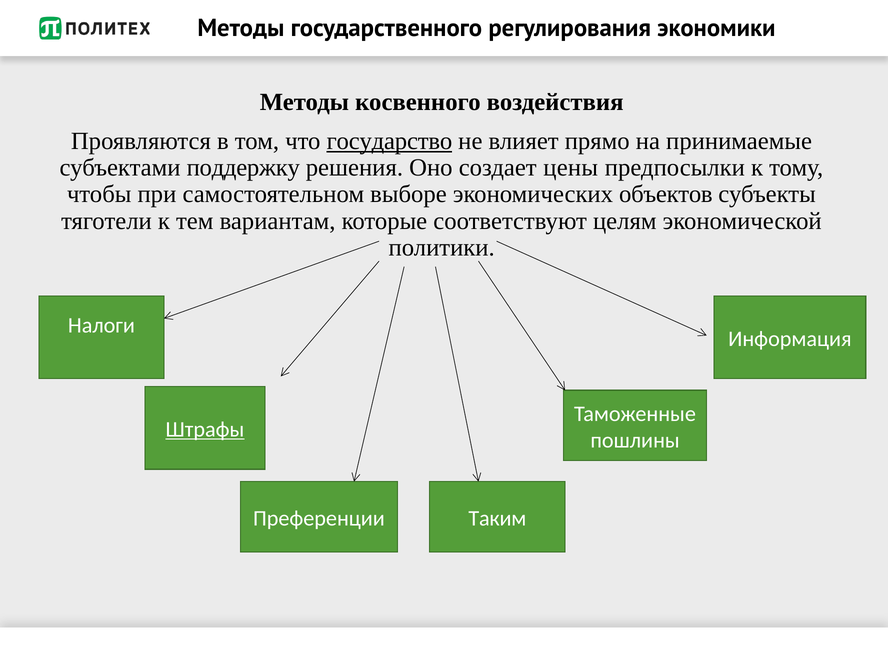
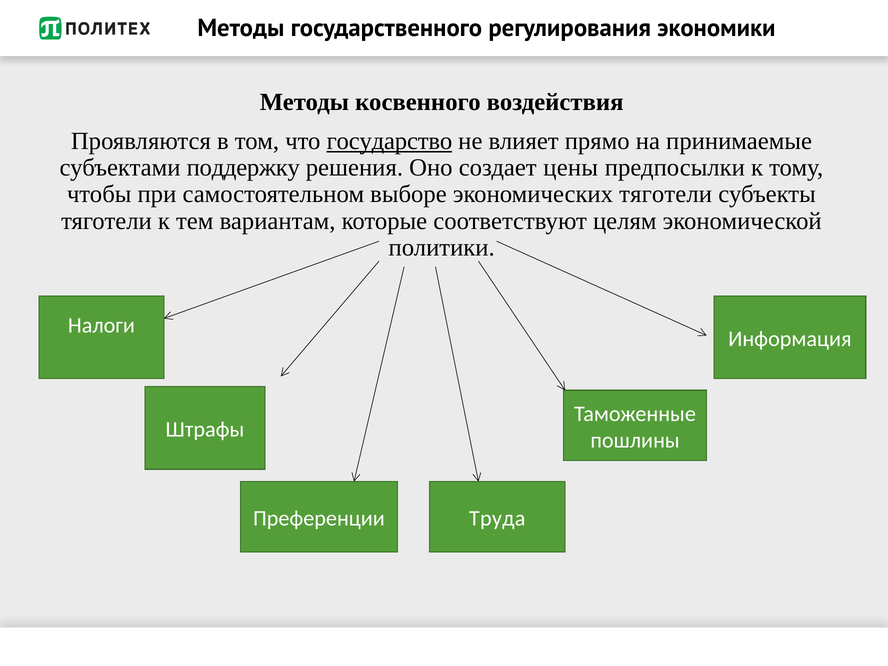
экономических объектов: объектов -> тяготели
Штрафы underline: present -> none
Таким: Таким -> Труда
